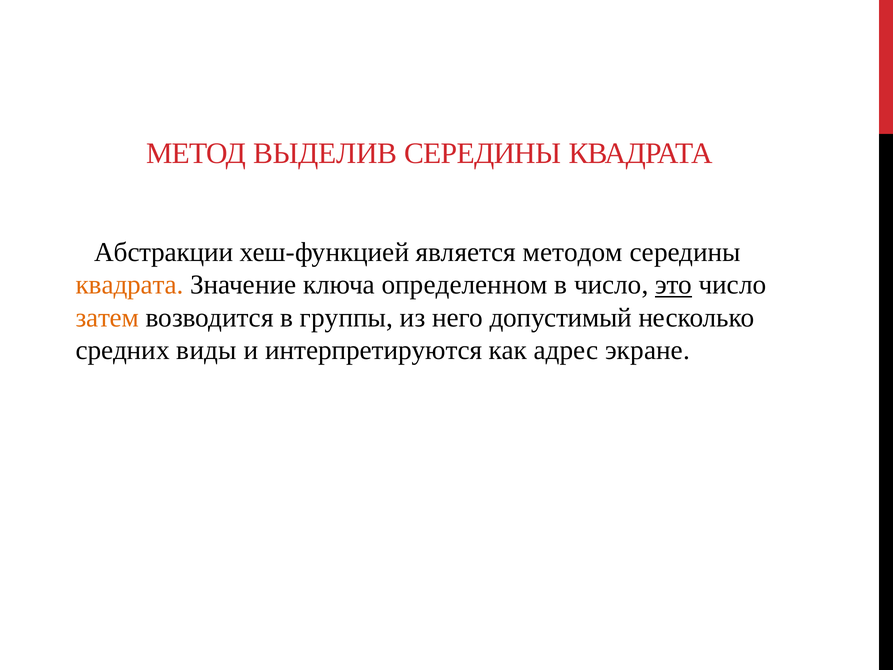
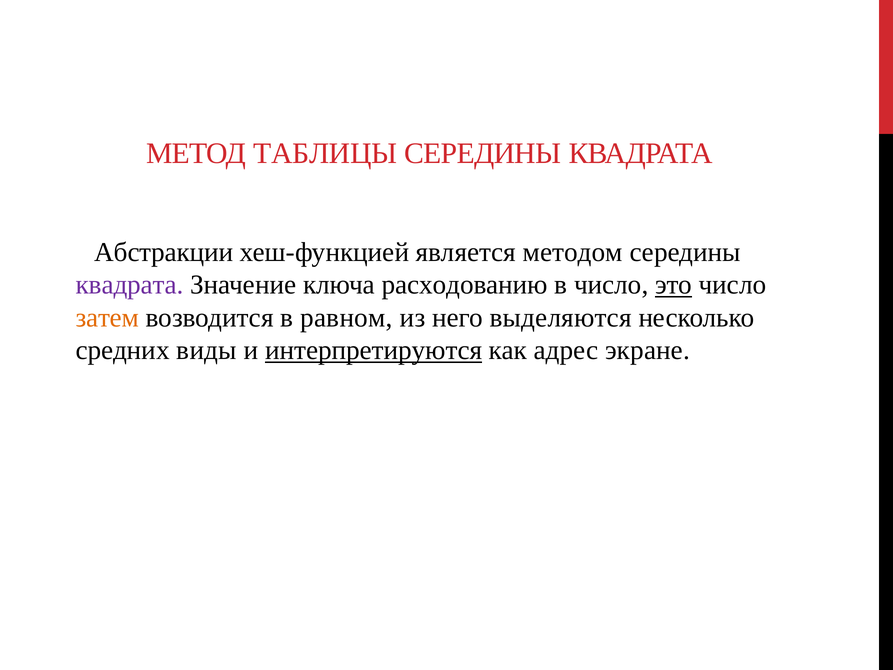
ВЫДЕЛИВ: ВЫДЕЛИВ -> ТАБЛИЦЫ
квадрата at (130, 285) colour: orange -> purple
определенном: определенном -> расходованию
группы: группы -> равном
допустимый: допустимый -> выделяются
интерпретируются underline: none -> present
